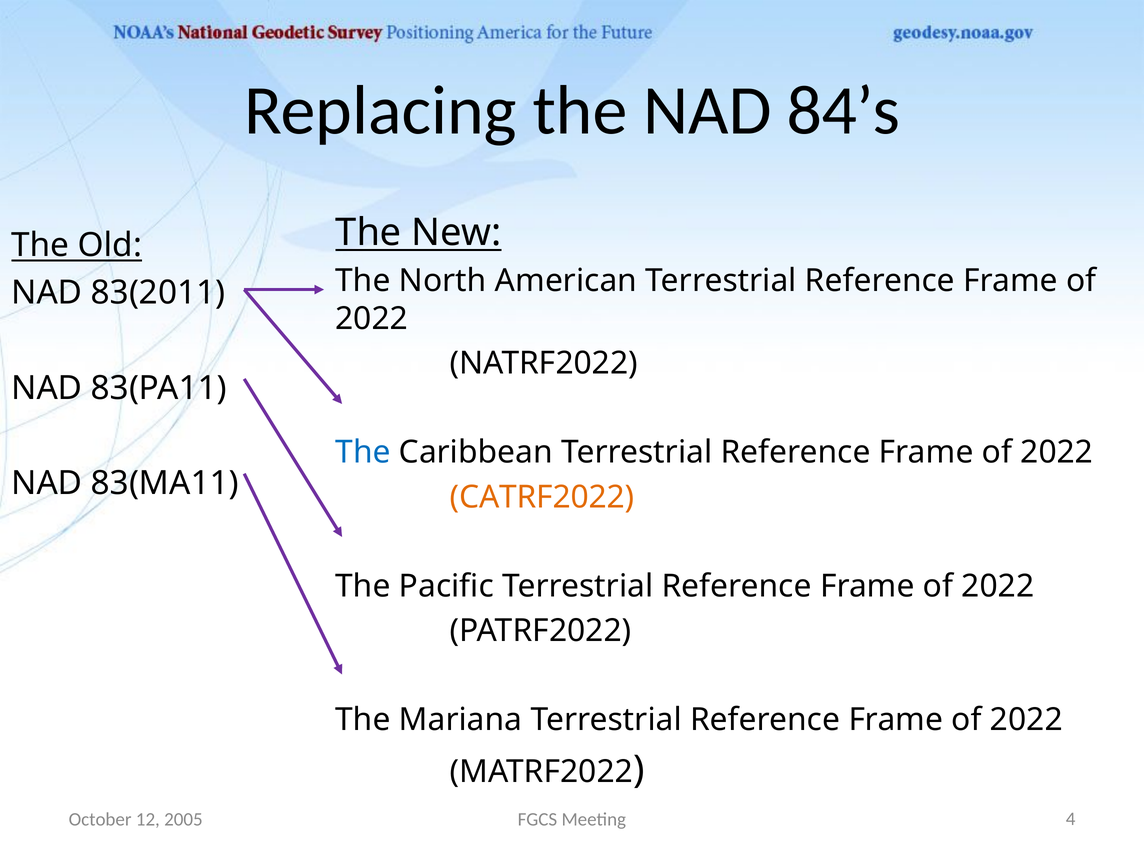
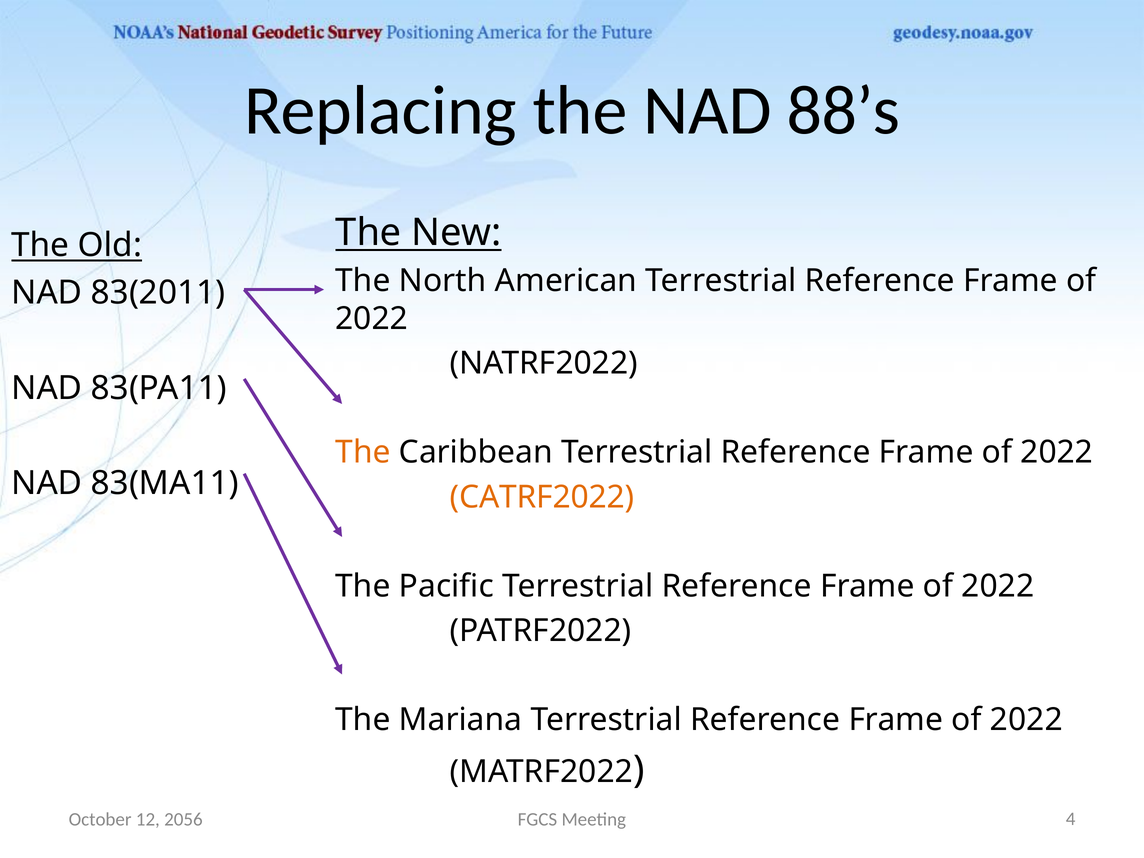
84’s: 84’s -> 88’s
The at (363, 452) colour: blue -> orange
2005: 2005 -> 2056
